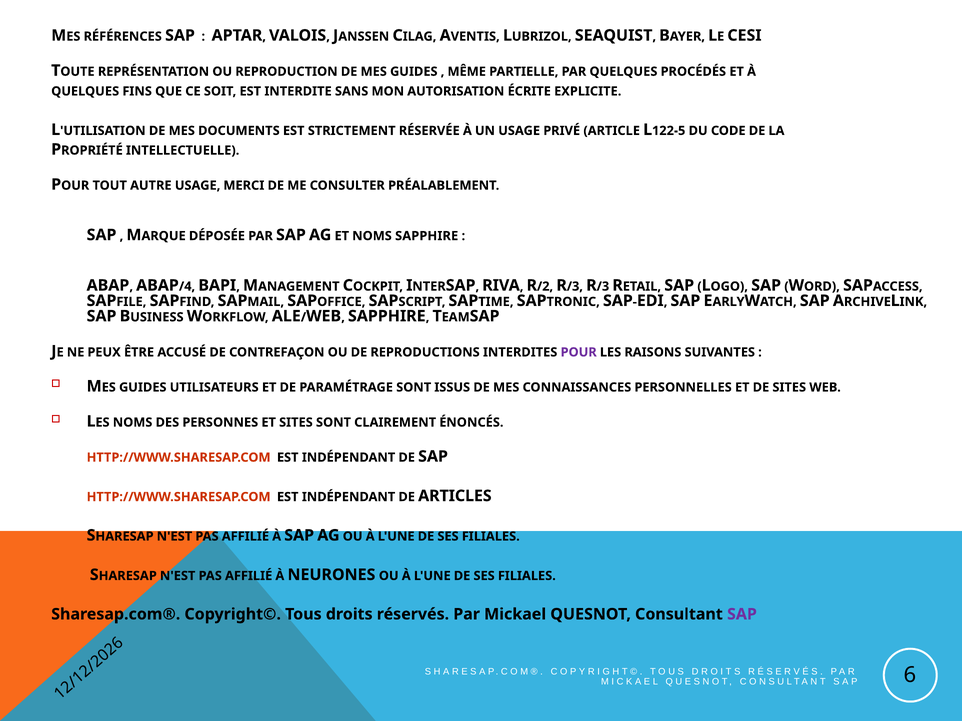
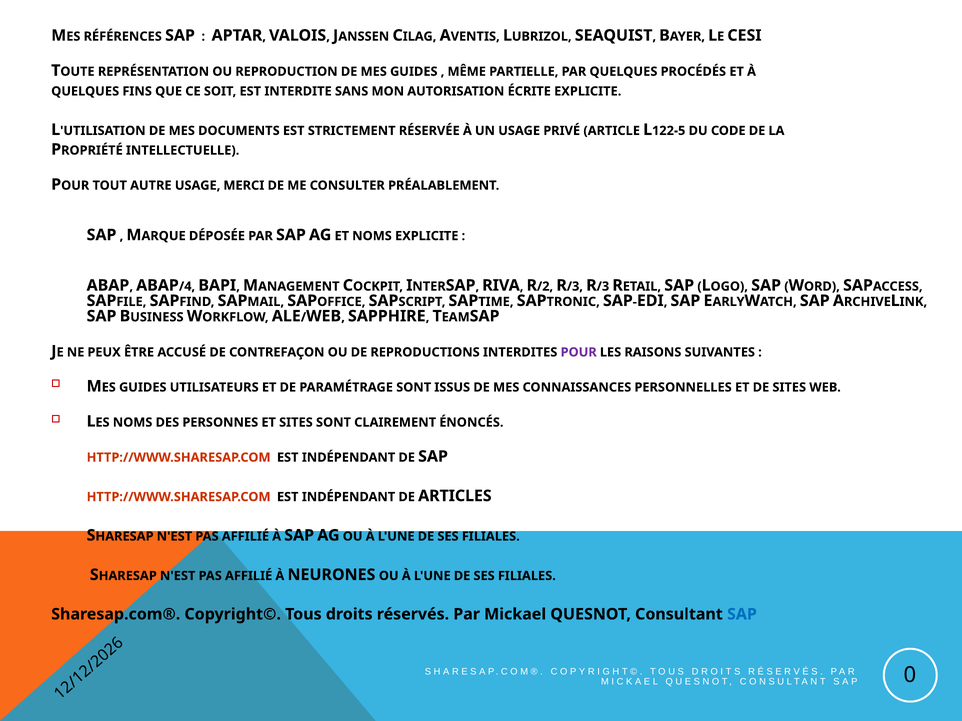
NOMS SAPPHIRE: SAPPHIRE -> EXPLICITE
SAP at (742, 615) colour: purple -> blue
6 at (910, 675): 6 -> 0
